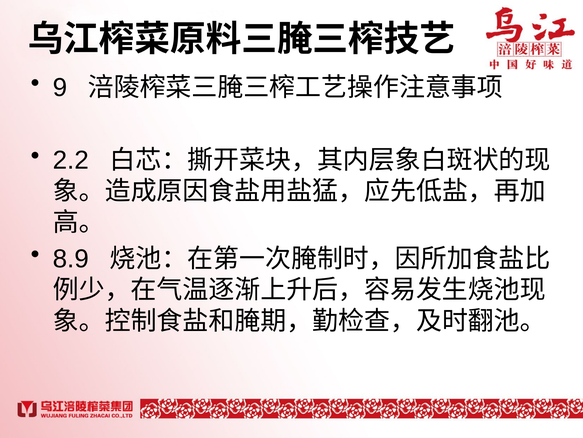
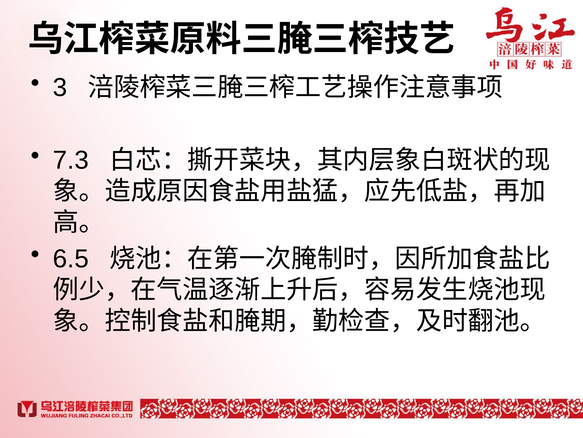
9: 9 -> 3
2.2: 2.2 -> 7.3
8.9: 8.9 -> 6.5
